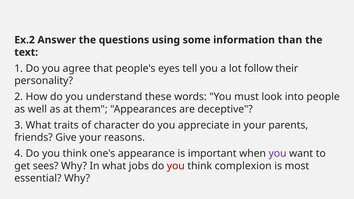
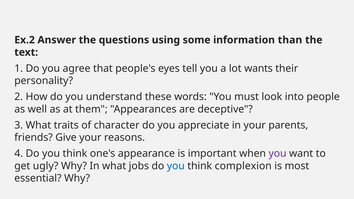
follow: follow -> wants
sees: sees -> ugly
you at (176, 166) colour: red -> blue
